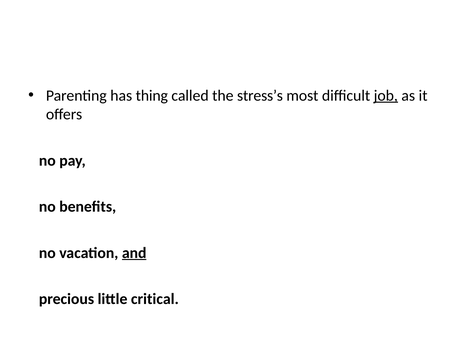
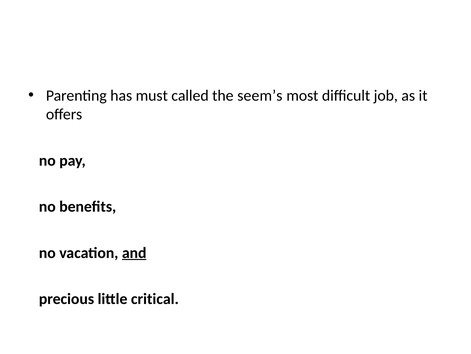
thing: thing -> must
stress’s: stress’s -> seem’s
job underline: present -> none
